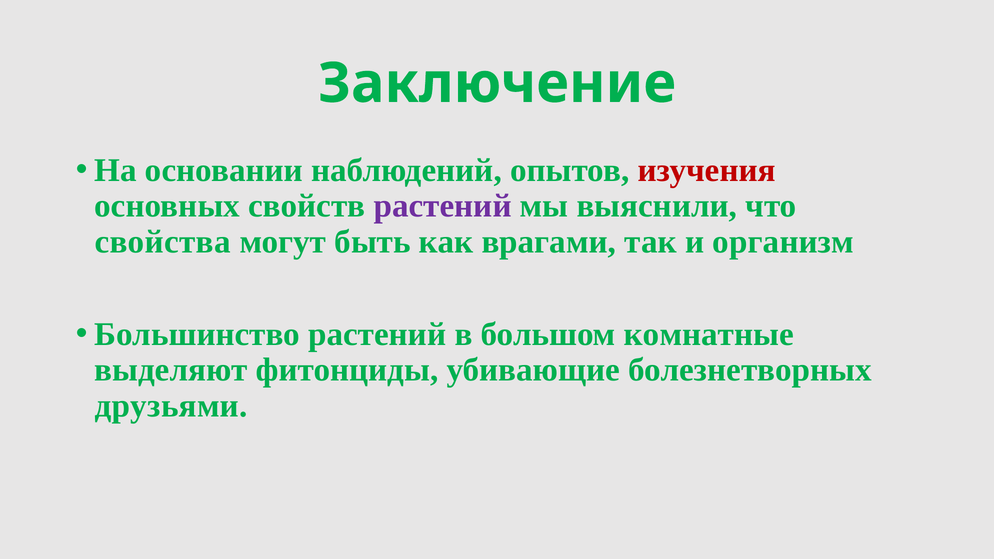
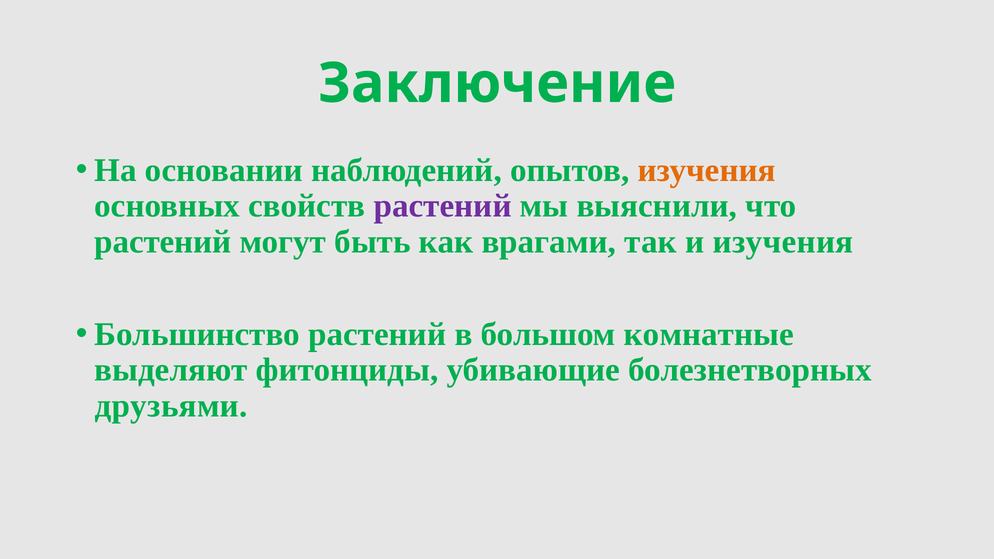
изучения at (707, 170) colour: red -> orange
свойства at (163, 242): свойства -> растений
и организм: организм -> изучения
